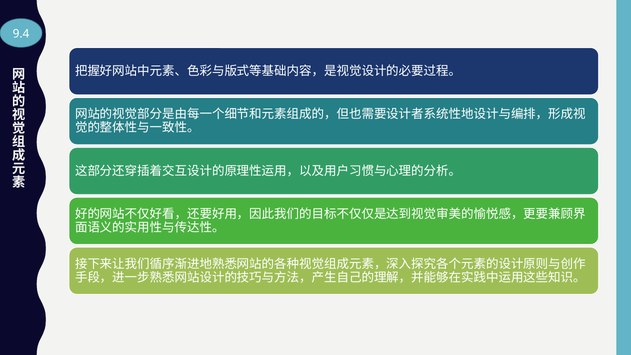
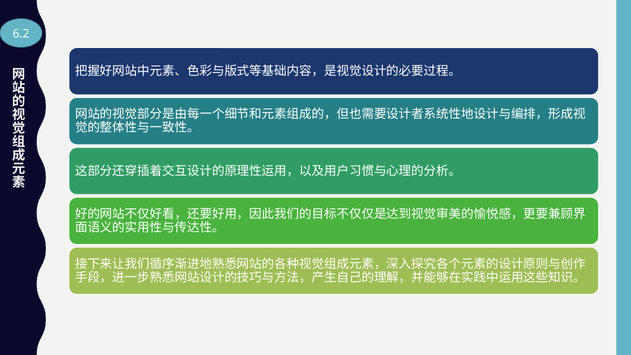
9.4: 9.4 -> 6.2
